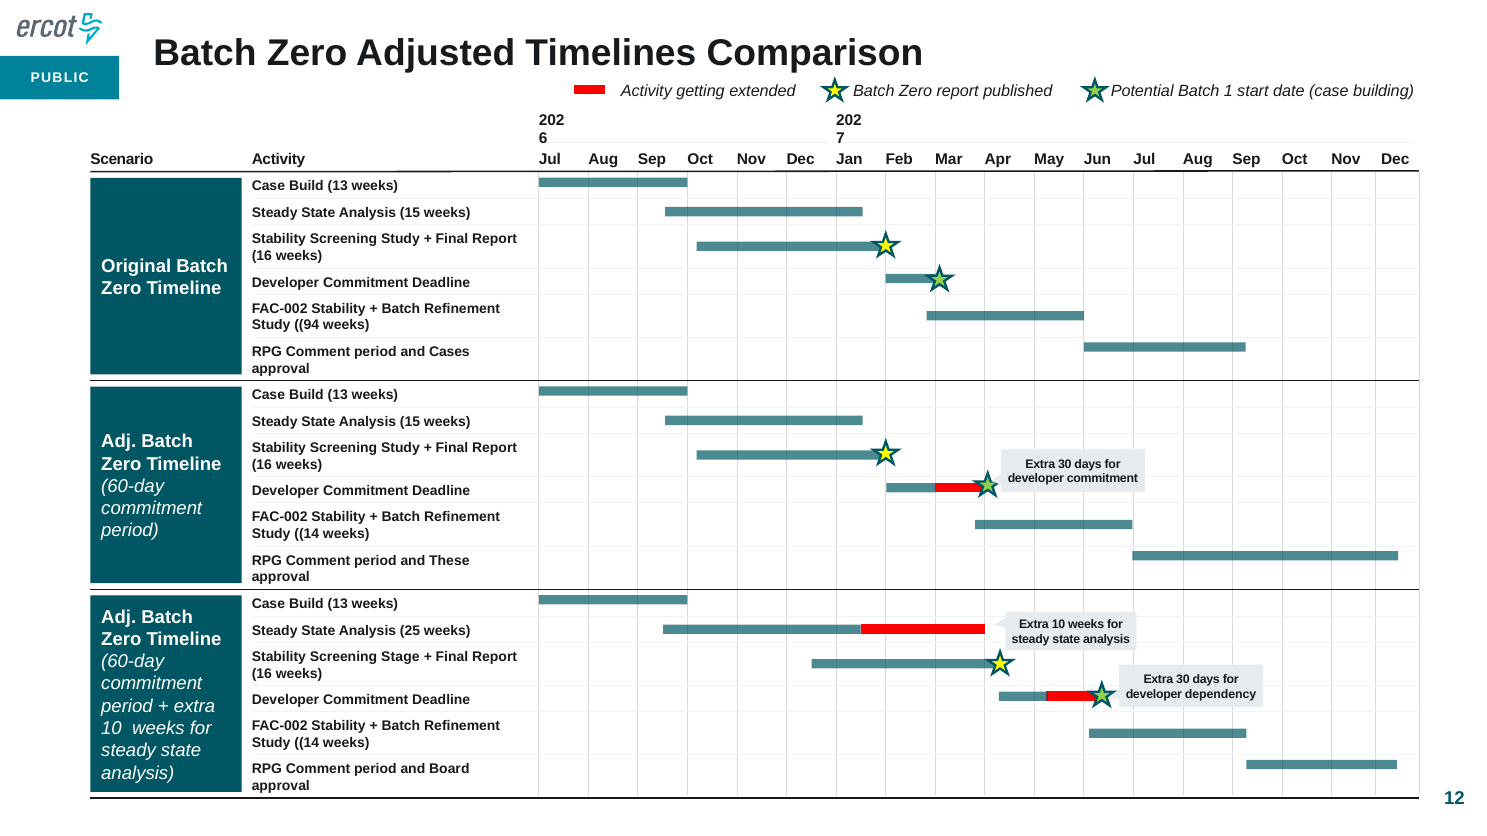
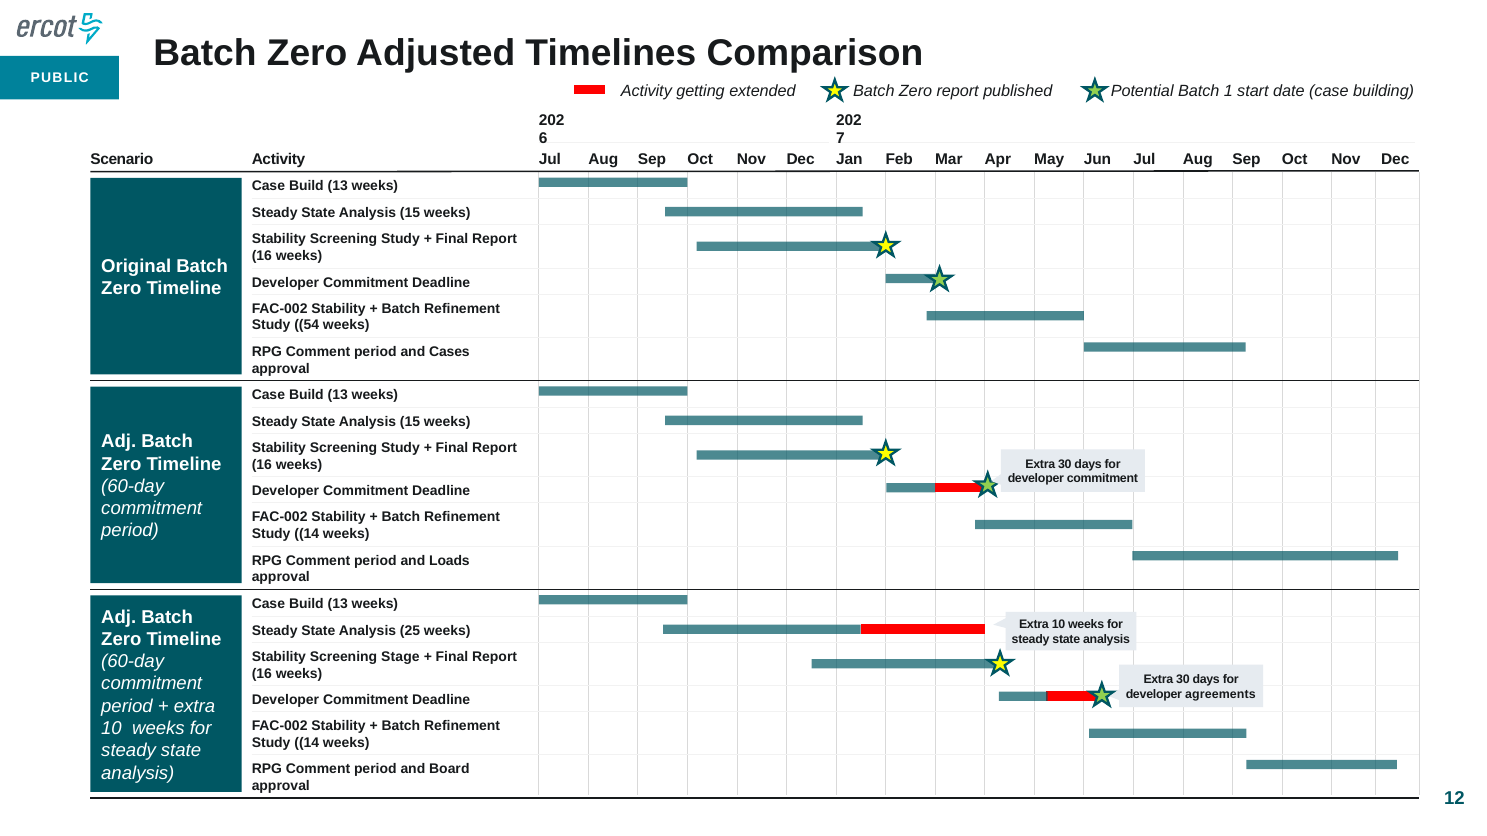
94: 94 -> 54
These: These -> Loads
dependency: dependency -> agreements
